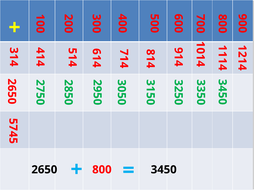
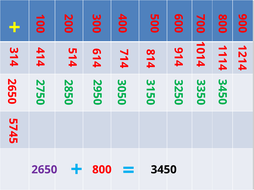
2650 colour: black -> purple
